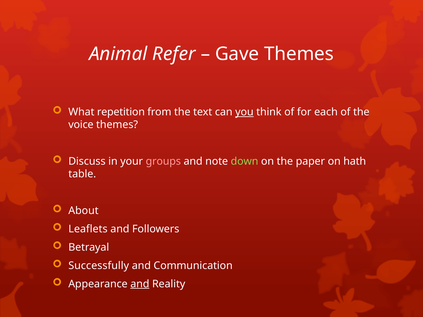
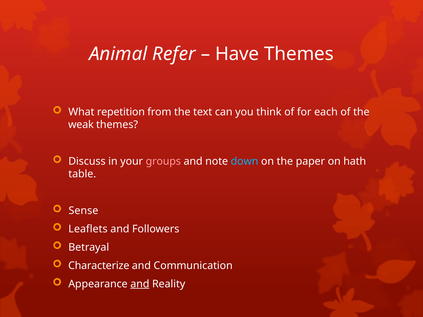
Gave: Gave -> Have
you underline: present -> none
voice: voice -> weak
down colour: light green -> light blue
About: About -> Sense
Successfully: Successfully -> Characterize
